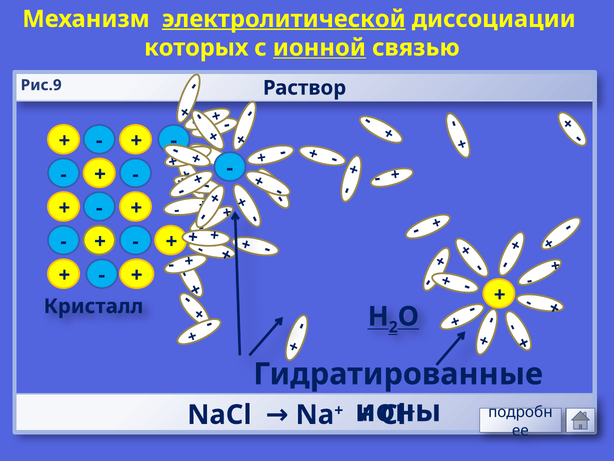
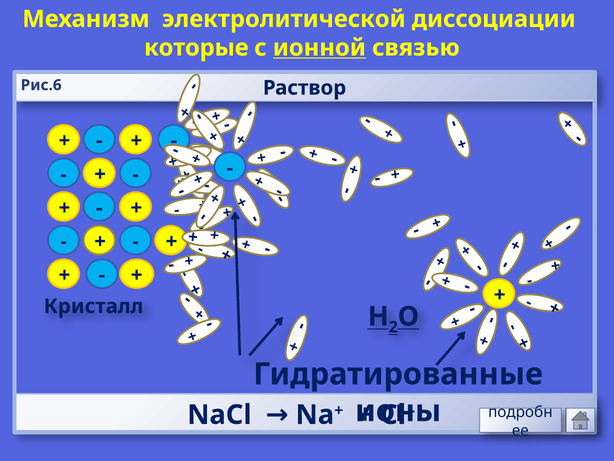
электролитической underline: present -> none
которых: которых -> которые
Рис.9: Рис.9 -> Рис.6
